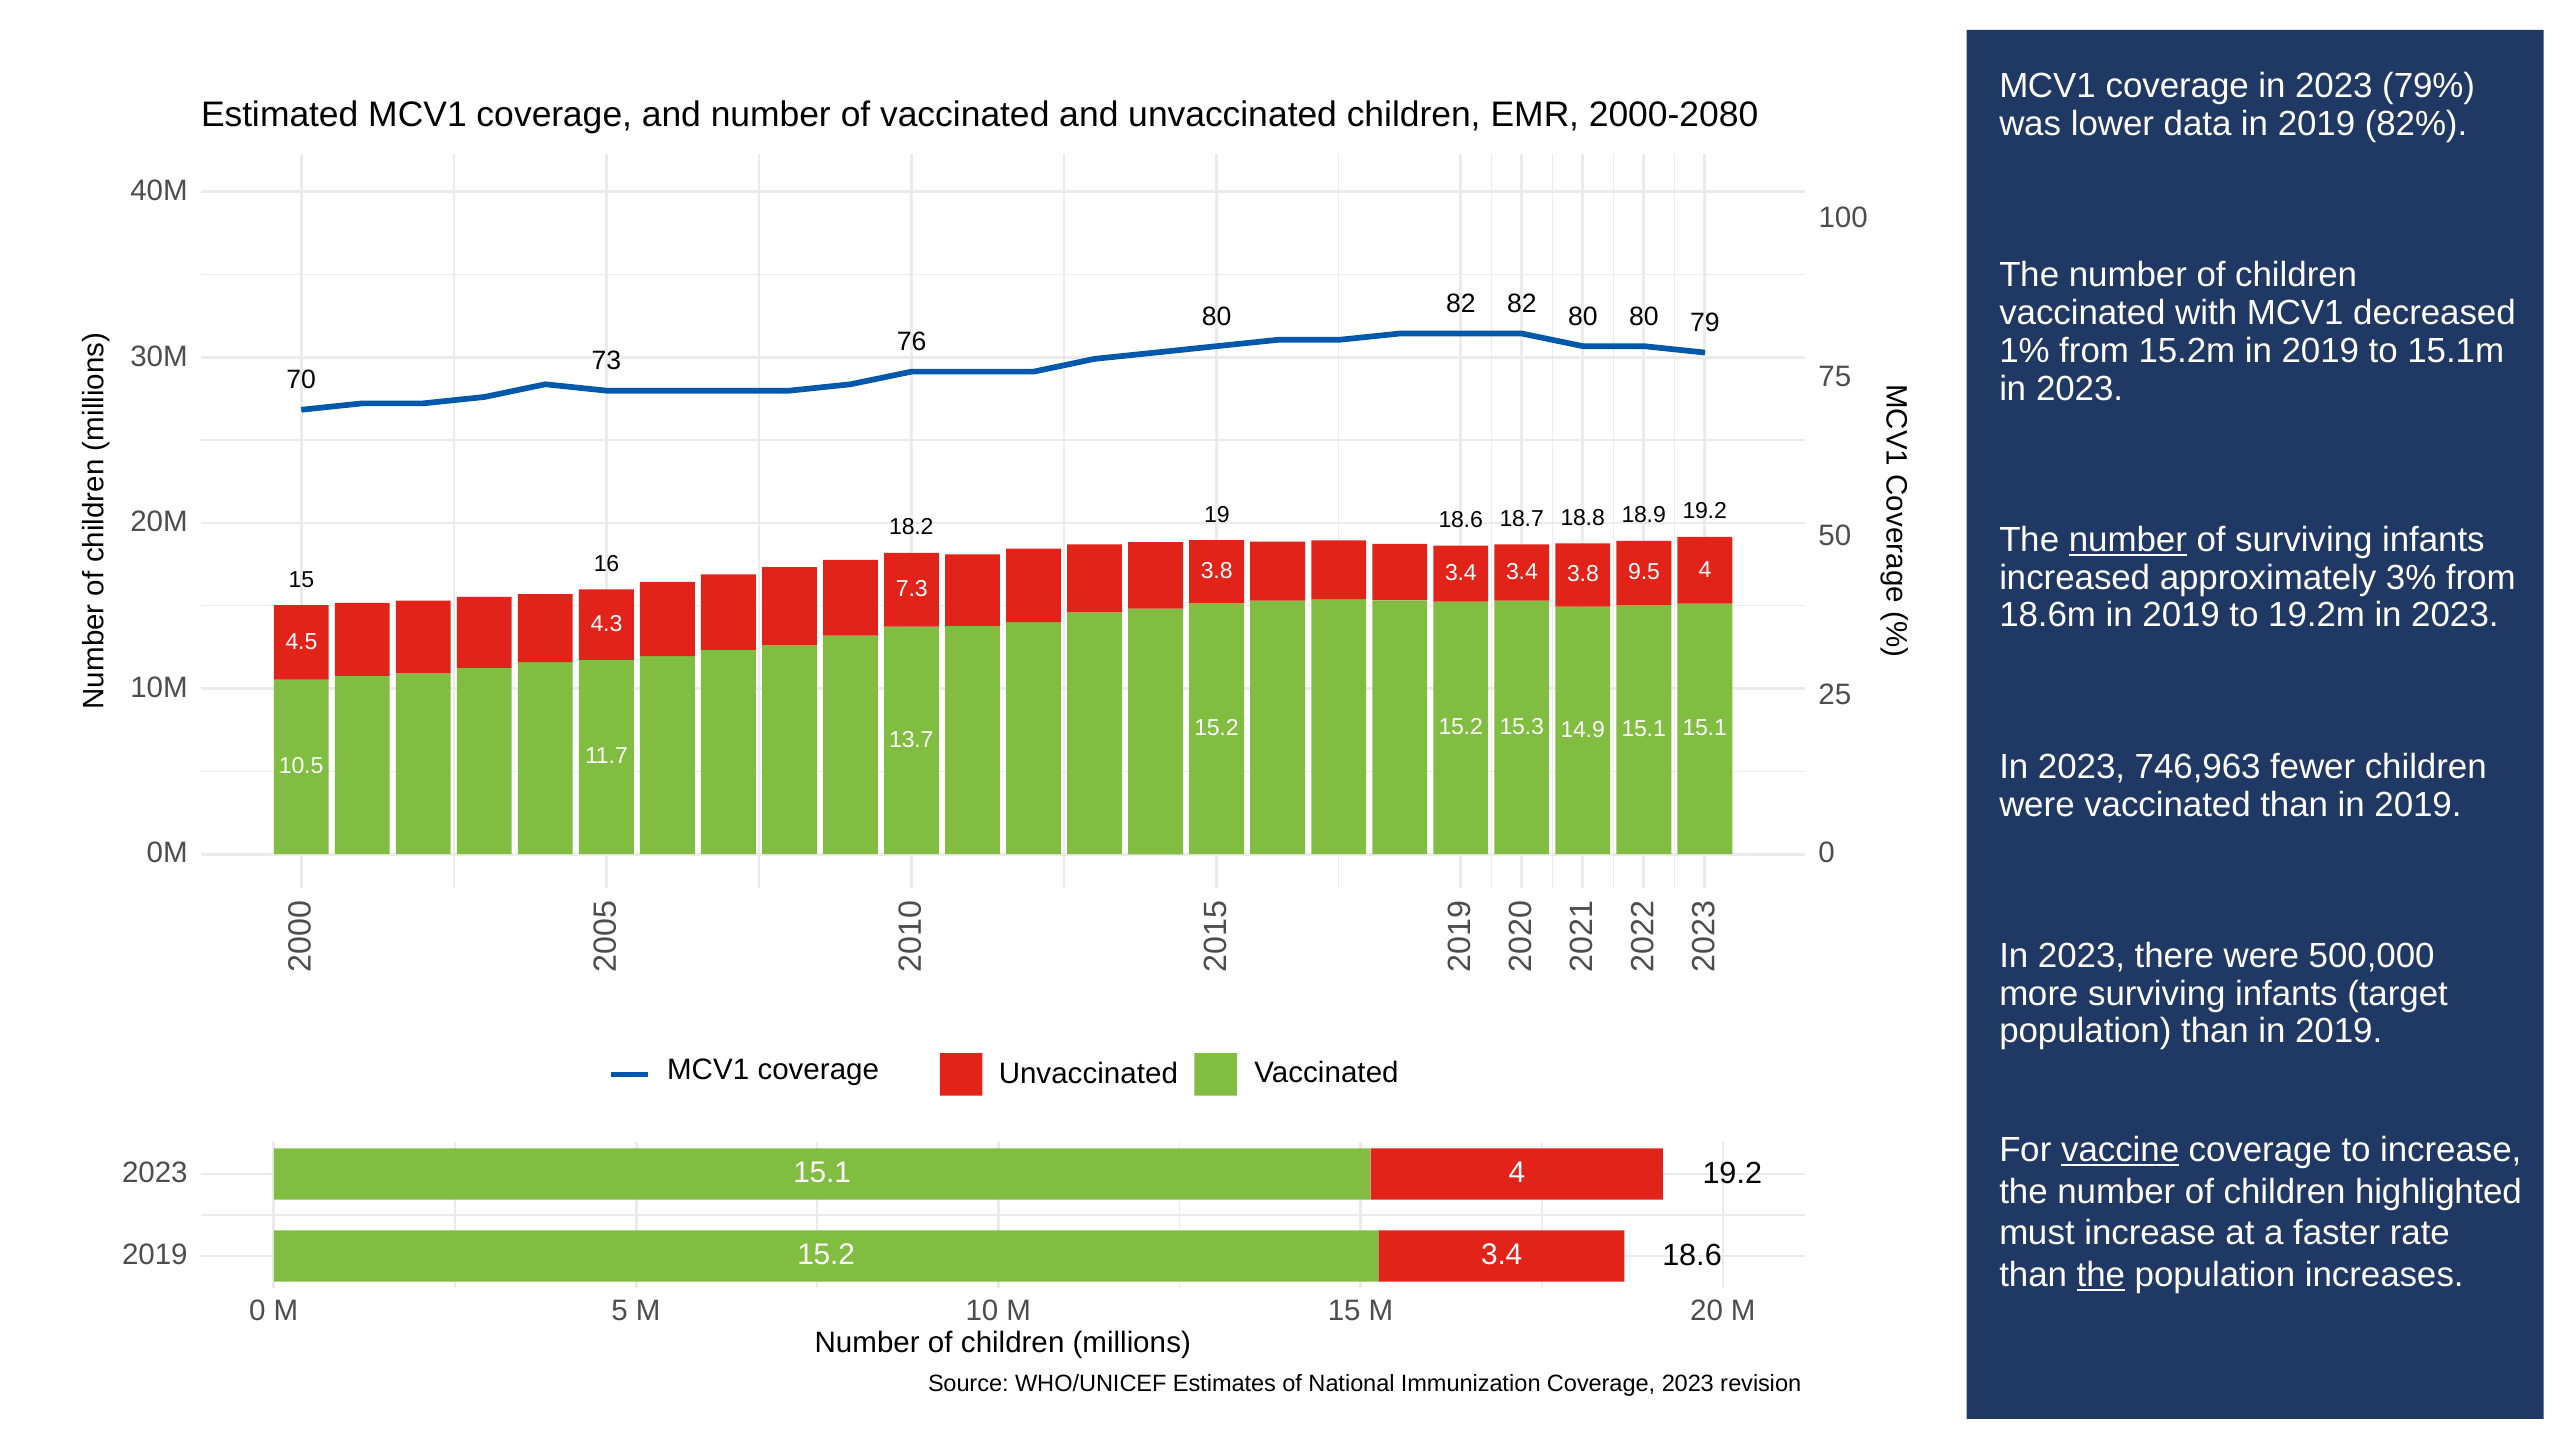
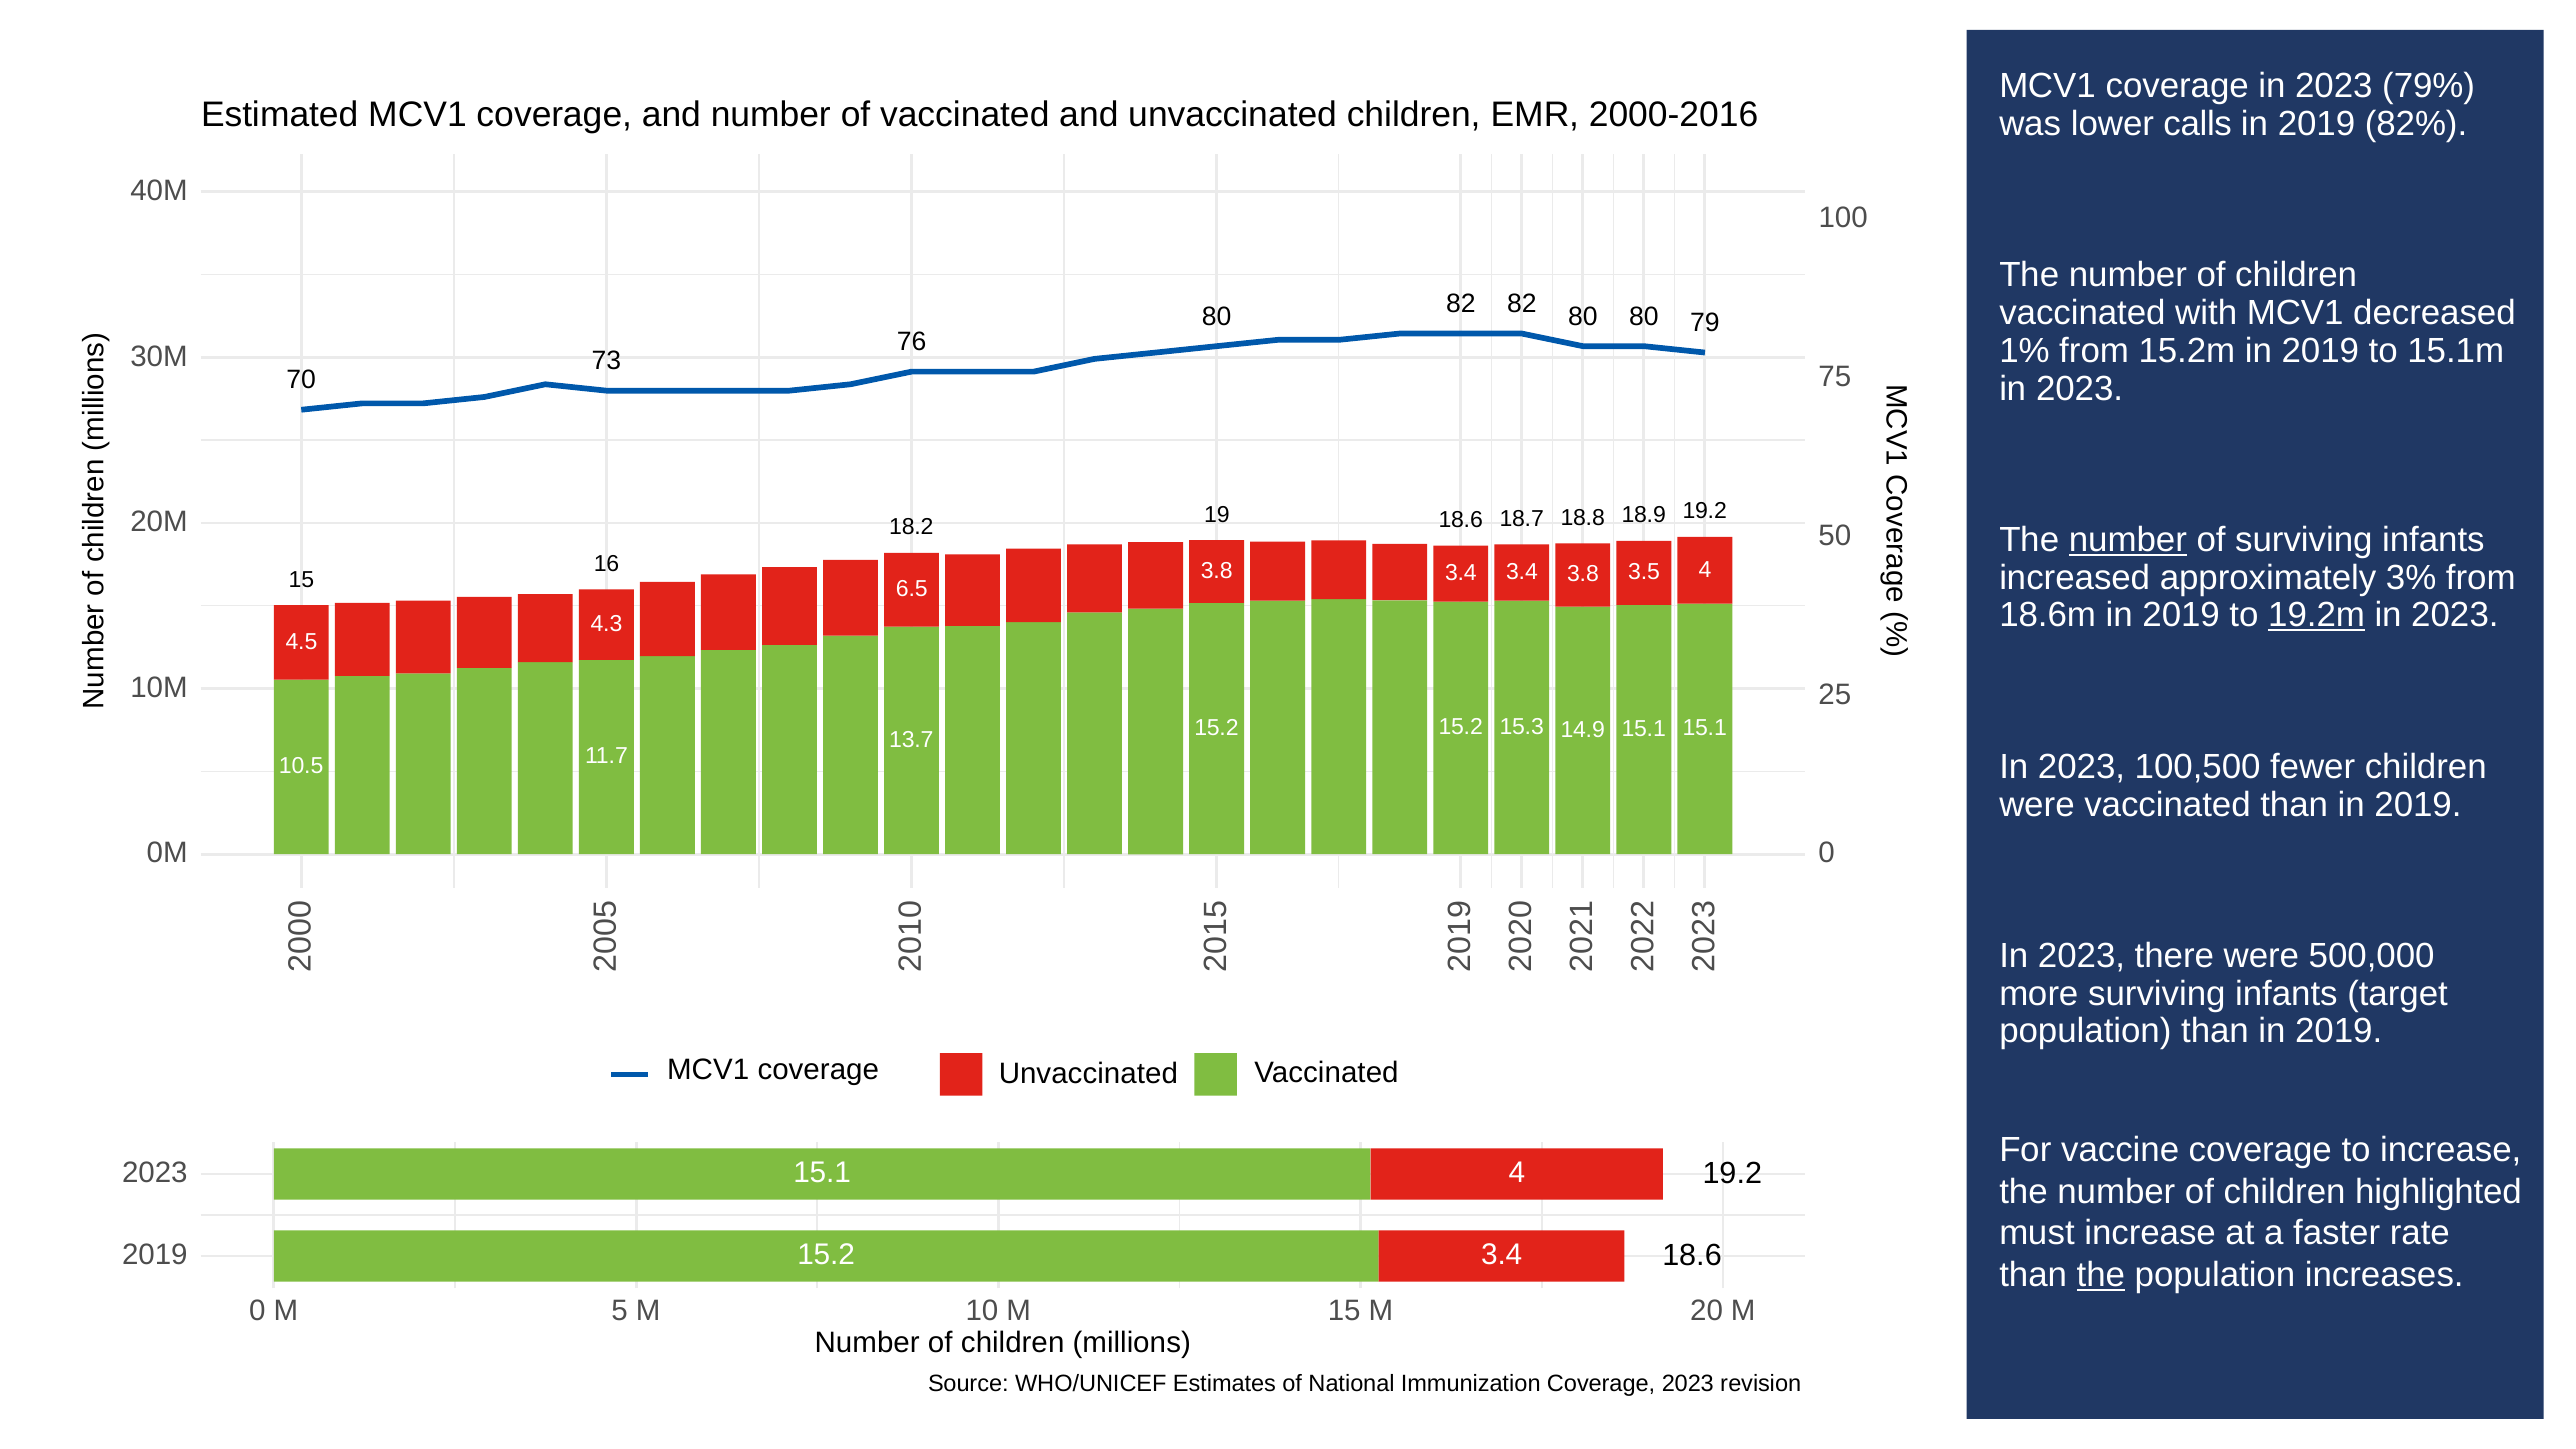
2000-2080: 2000-2080 -> 2000-2016
data: data -> calls
9.5: 9.5 -> 3.5
7.3: 7.3 -> 6.5
19.2m underline: none -> present
746,963: 746,963 -> 100,500
vaccine underline: present -> none
